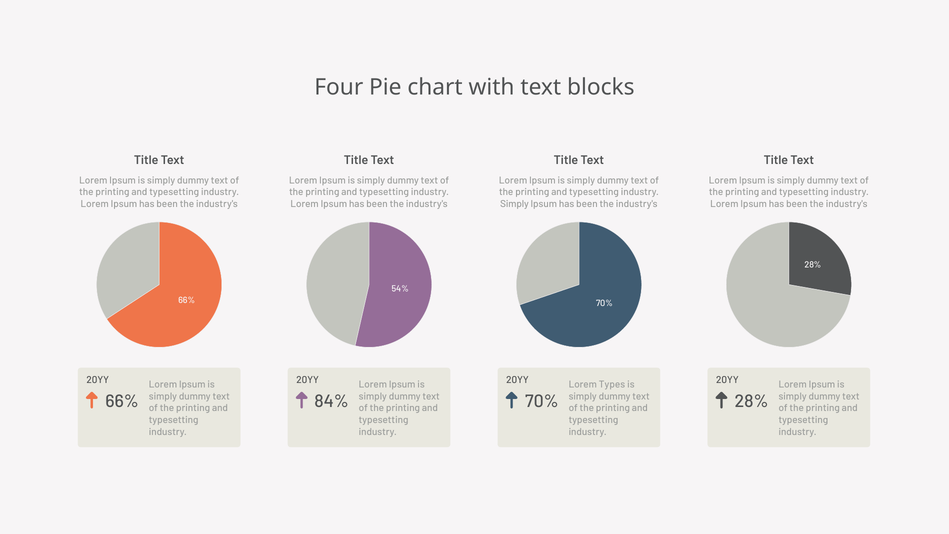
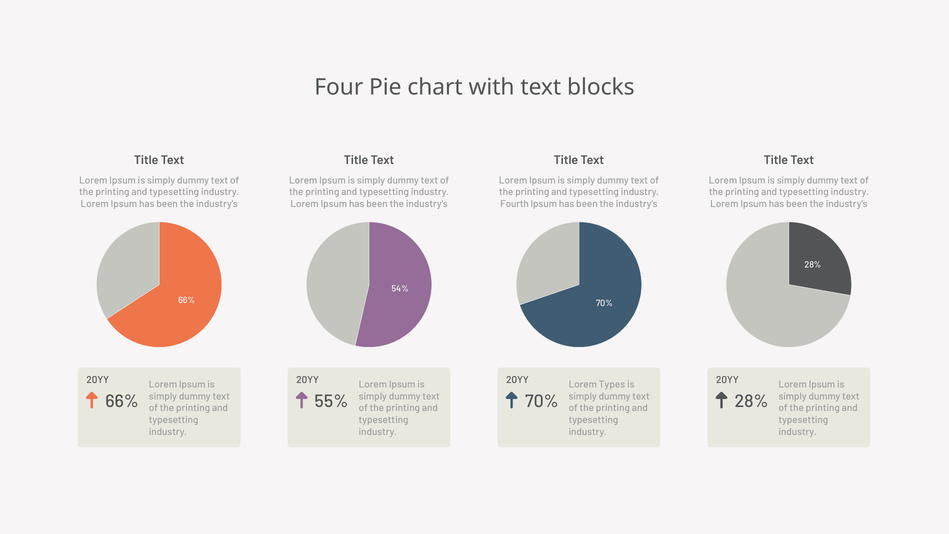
Simply at (514, 204): Simply -> Fourth
84%: 84% -> 55%
